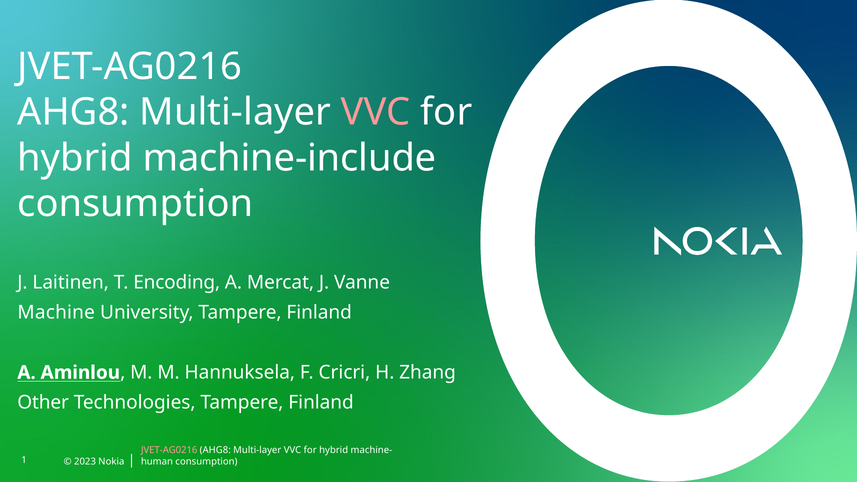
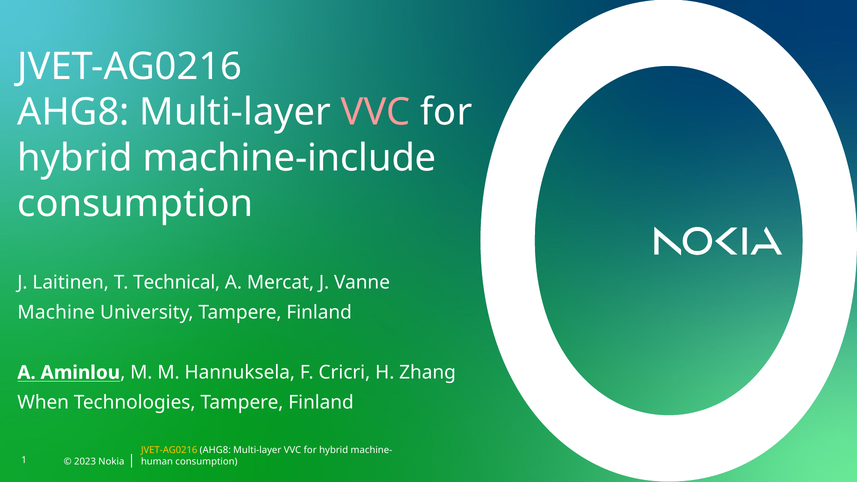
Encoding: Encoding -> Technical
Other: Other -> When
JVET-AG0216 at (169, 450) colour: pink -> yellow
